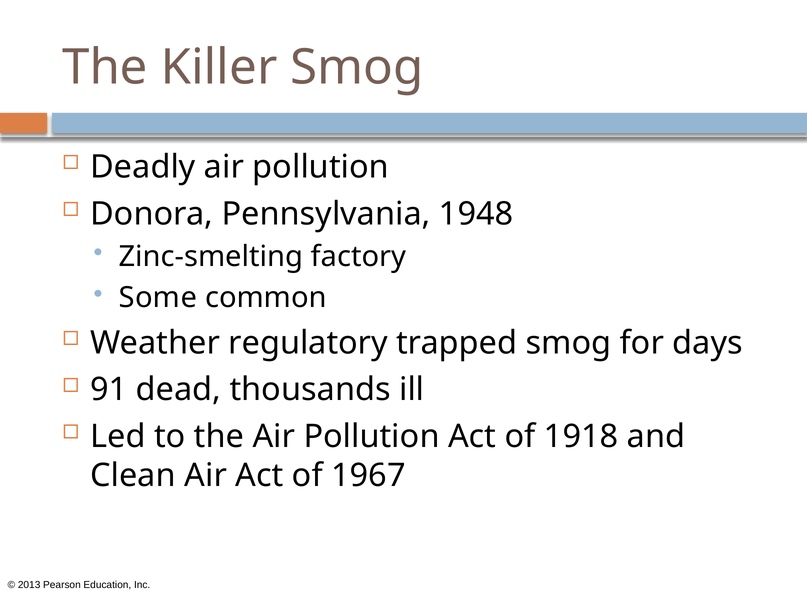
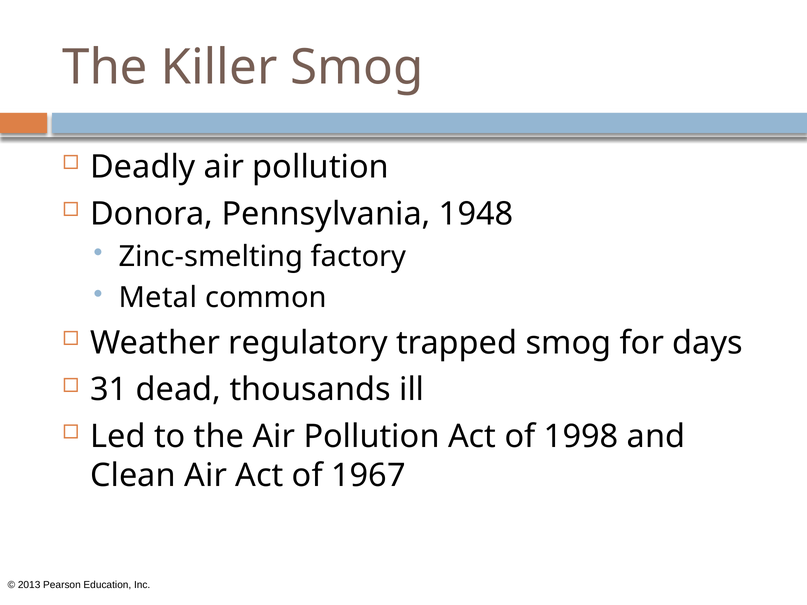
Some: Some -> Metal
91: 91 -> 31
1918: 1918 -> 1998
